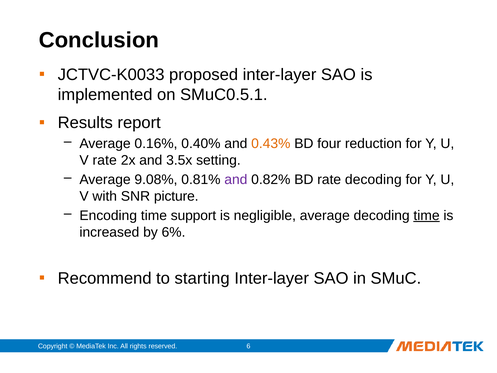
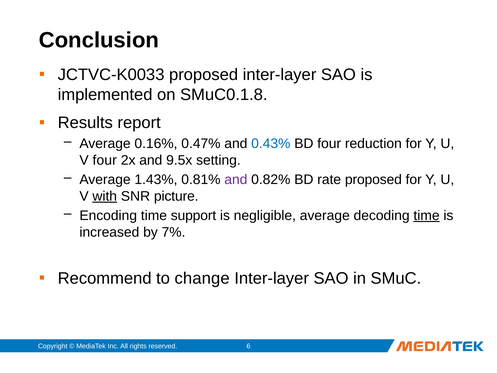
SMuC0.5.1: SMuC0.5.1 -> SMuC0.1.8
0.40%: 0.40% -> 0.47%
0.43% colour: orange -> blue
V rate: rate -> four
3.5x: 3.5x -> 9.5x
9.08%: 9.08% -> 1.43%
rate decoding: decoding -> proposed
with underline: none -> present
6%: 6% -> 7%
starting: starting -> change
